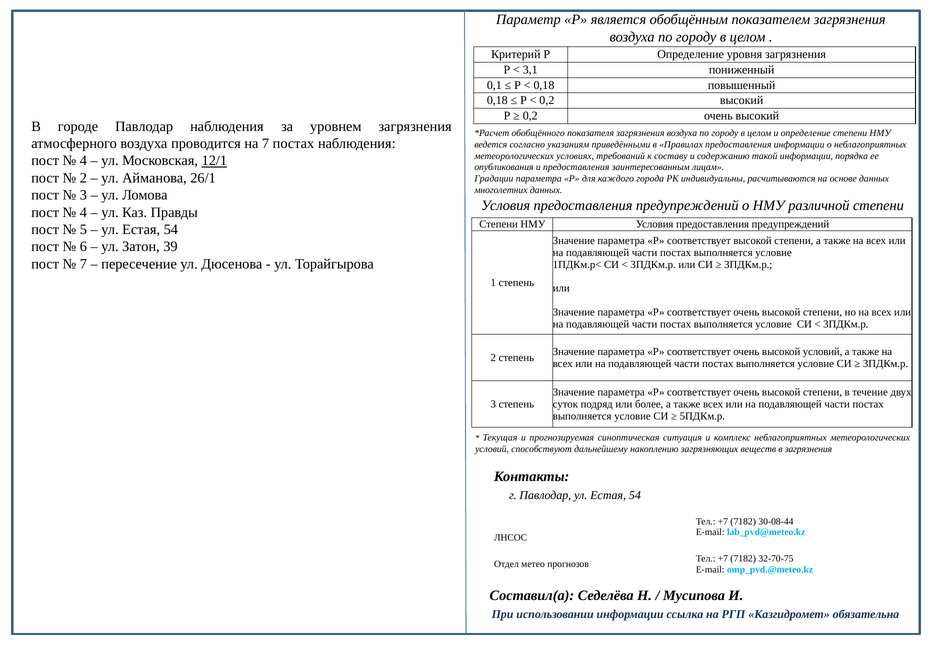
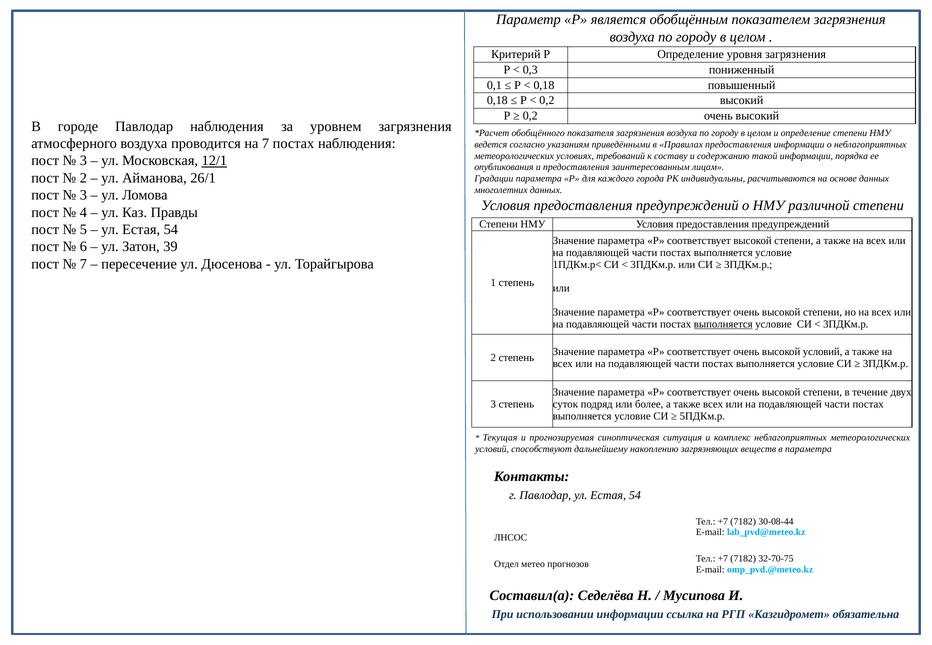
3,1: 3,1 -> 0,3
4 at (83, 161): 4 -> 3
выполняется at (723, 324) underline: none -> present
в загрязнения: загрязнения -> параметра
